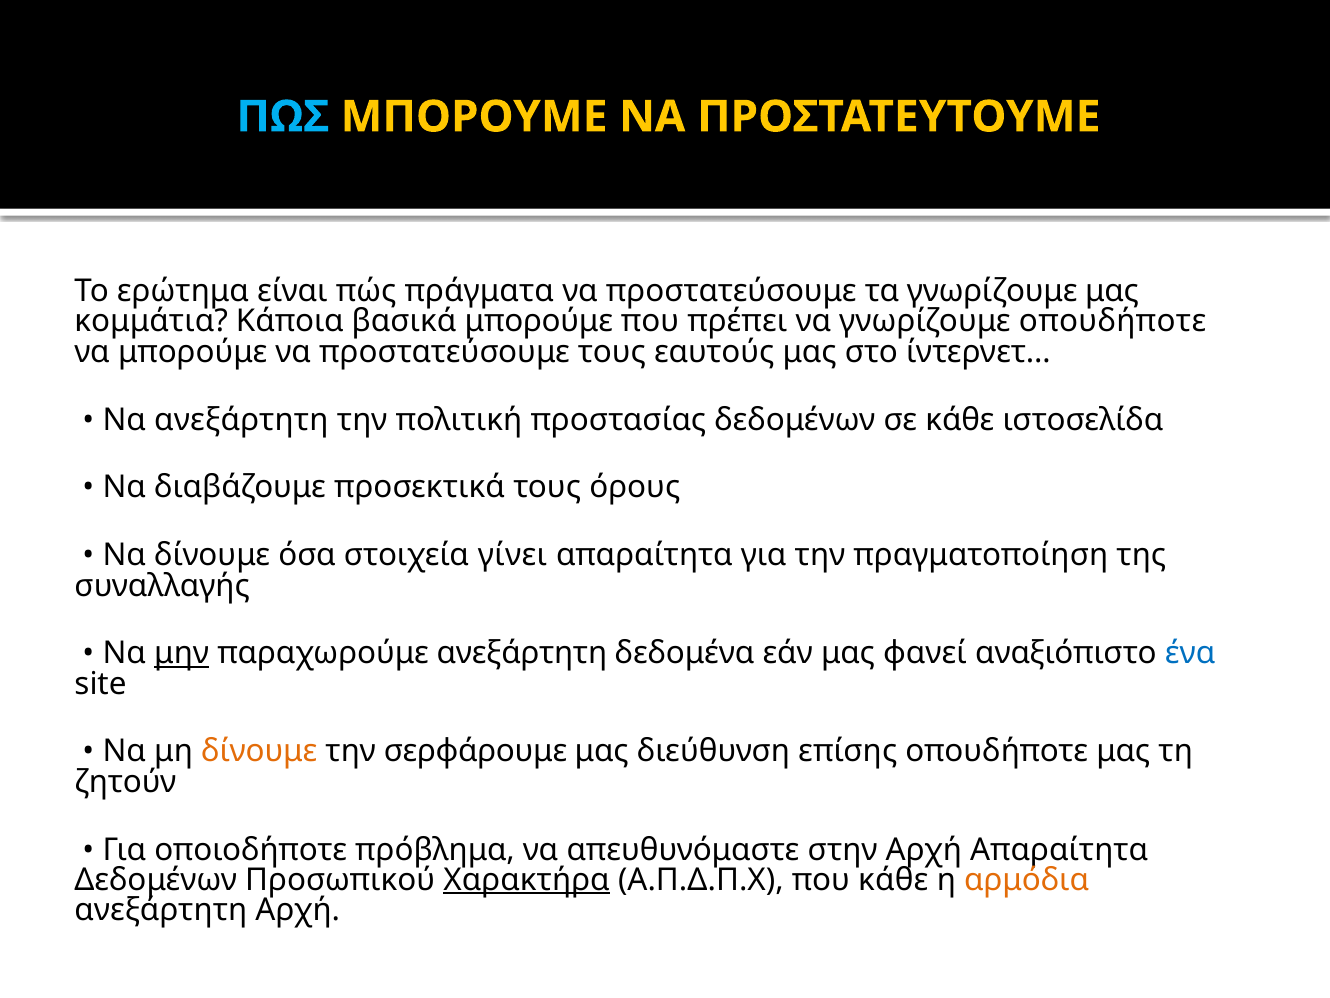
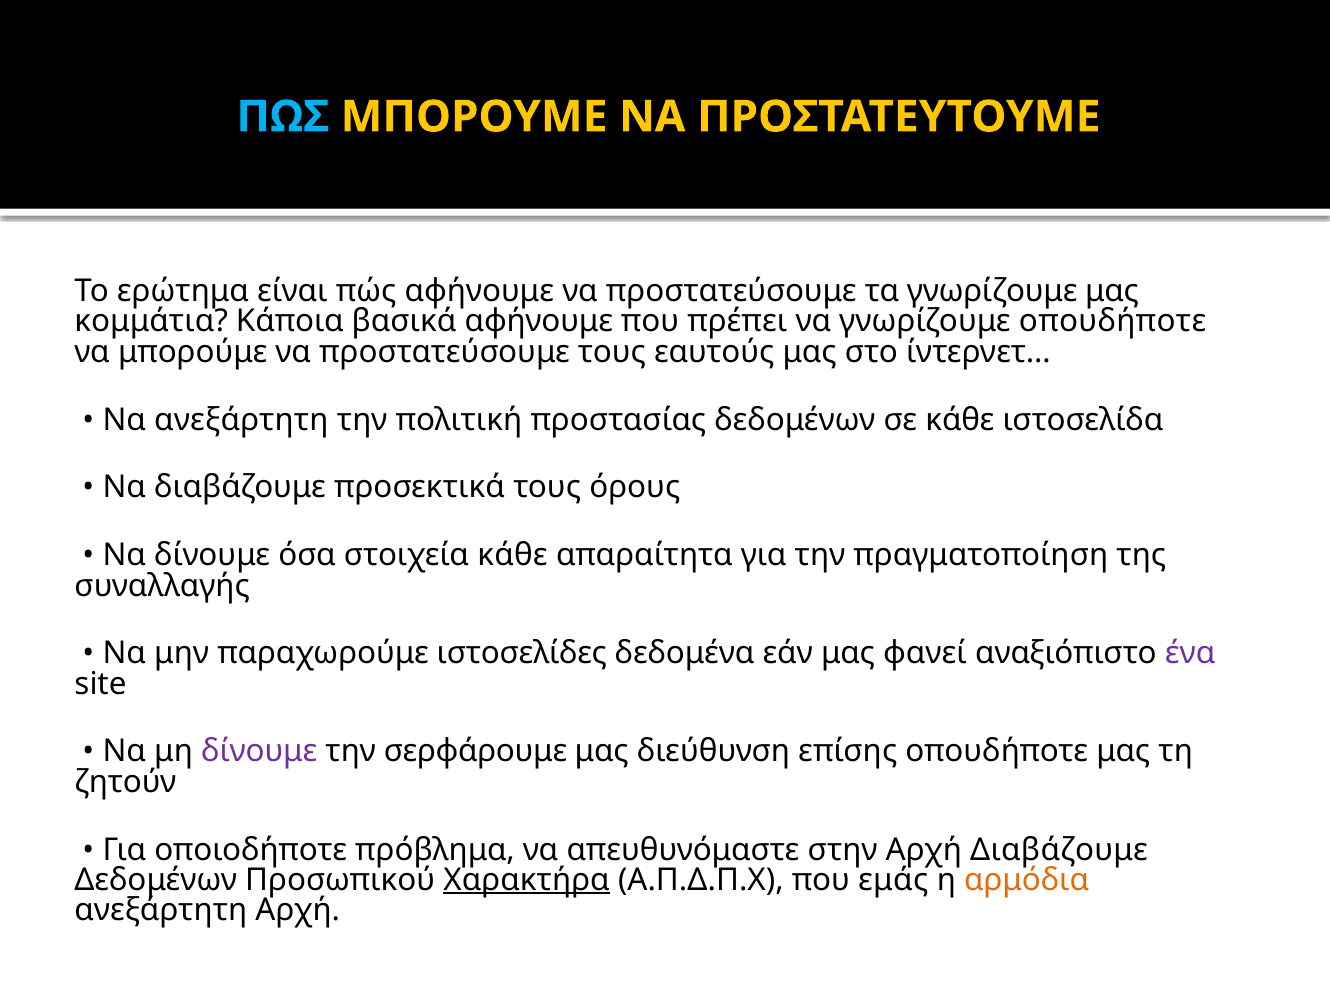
πώς πράγματα: πράγματα -> αφήνουμε
βασικά μπορούμε: μπορούμε -> αφήνουμε
στοιχεία γίνει: γίνει -> κάθε
μην underline: present -> none
παραχωρούμε ανεξάρτητη: ανεξάρτητη -> ιστοσελίδες
ένα colour: blue -> purple
δίνουμε at (259, 751) colour: orange -> purple
Αρχή Απαραίτητα: Απαραίτητα -> Διαβάζουμε
που κάθε: κάθε -> εμάς
